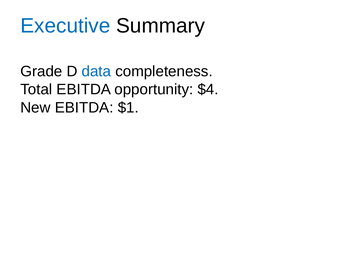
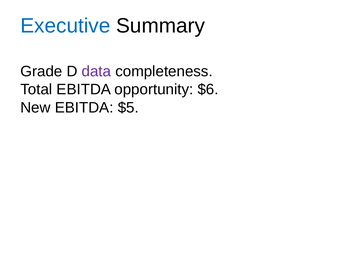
data colour: blue -> purple
$4: $4 -> $6
$1: $1 -> $5
